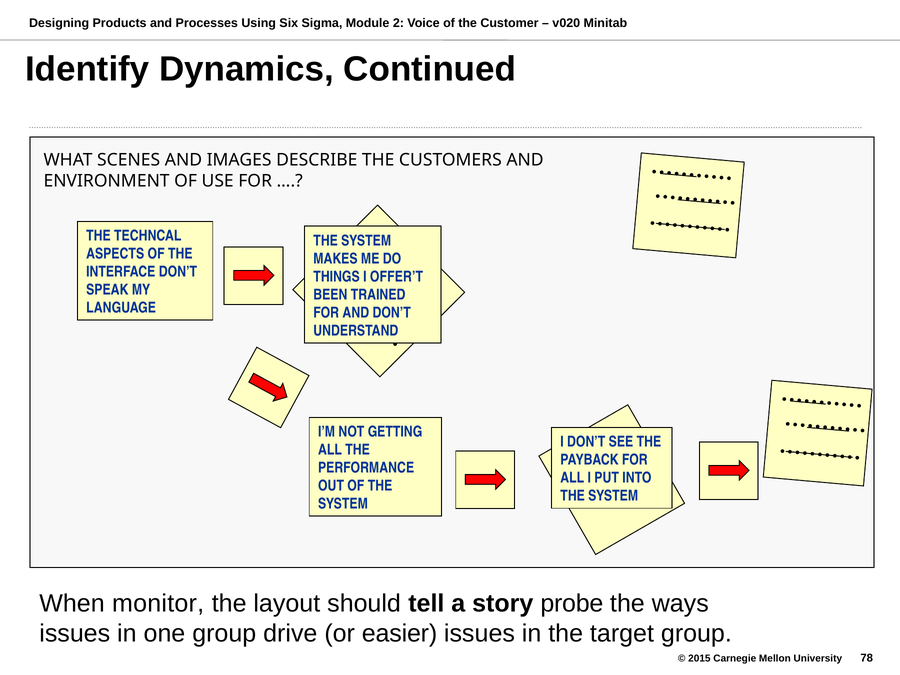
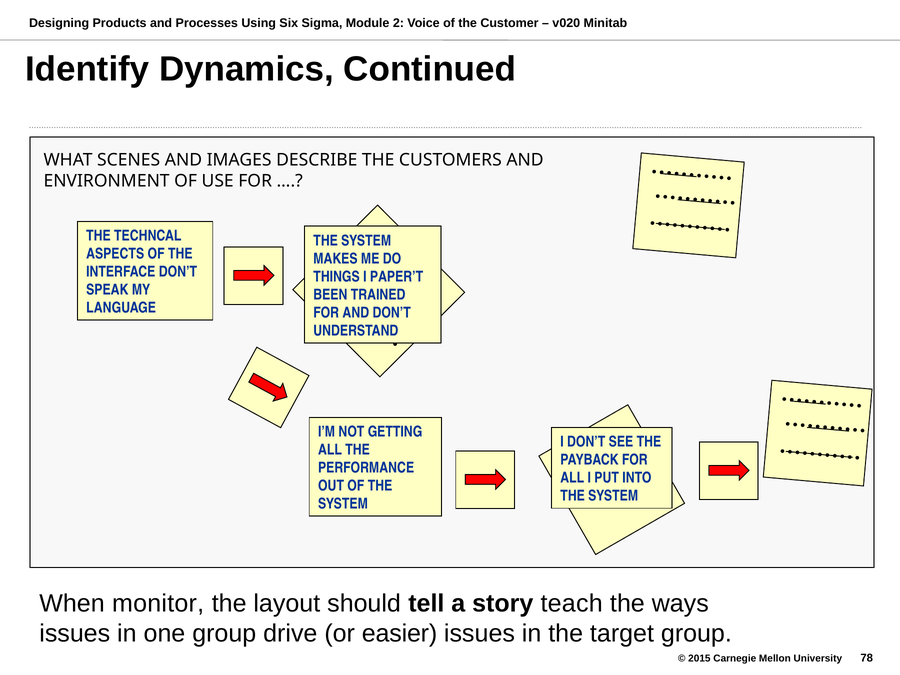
OFFER’T: OFFER’T -> PAPER’T
probe: probe -> teach
